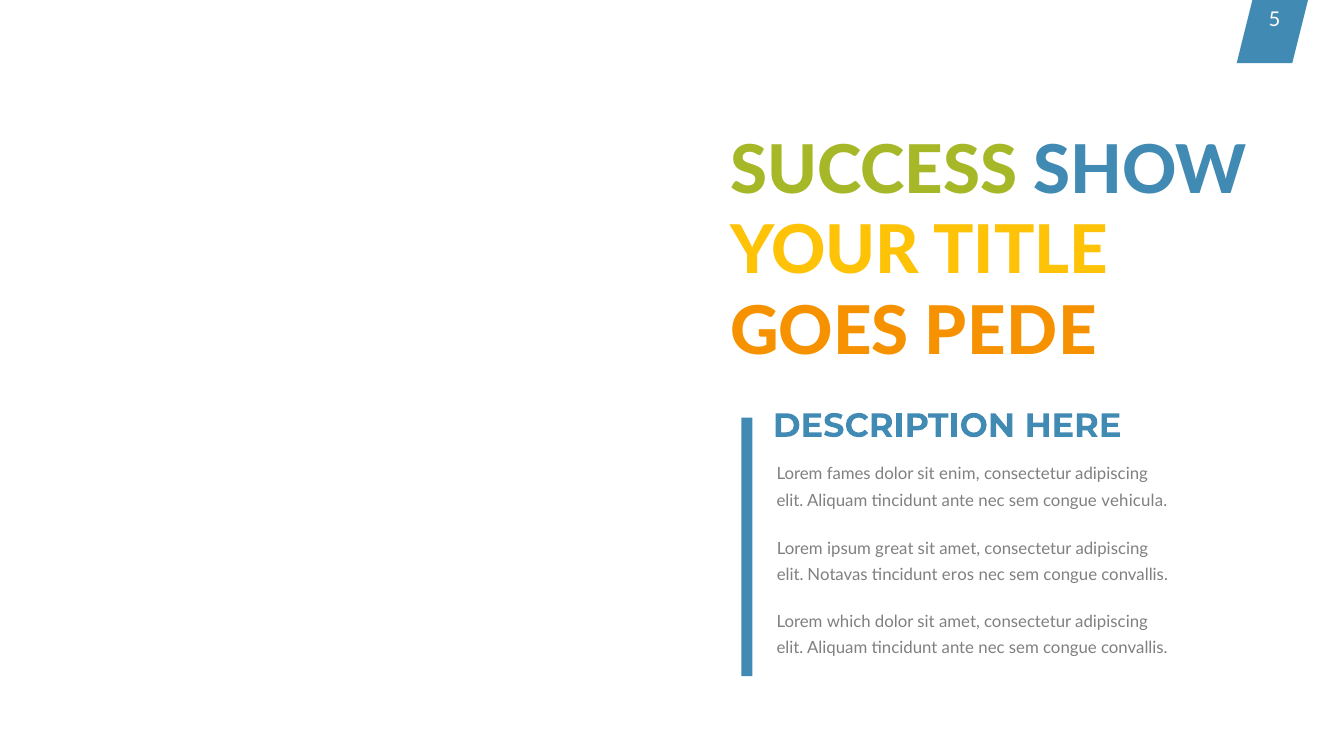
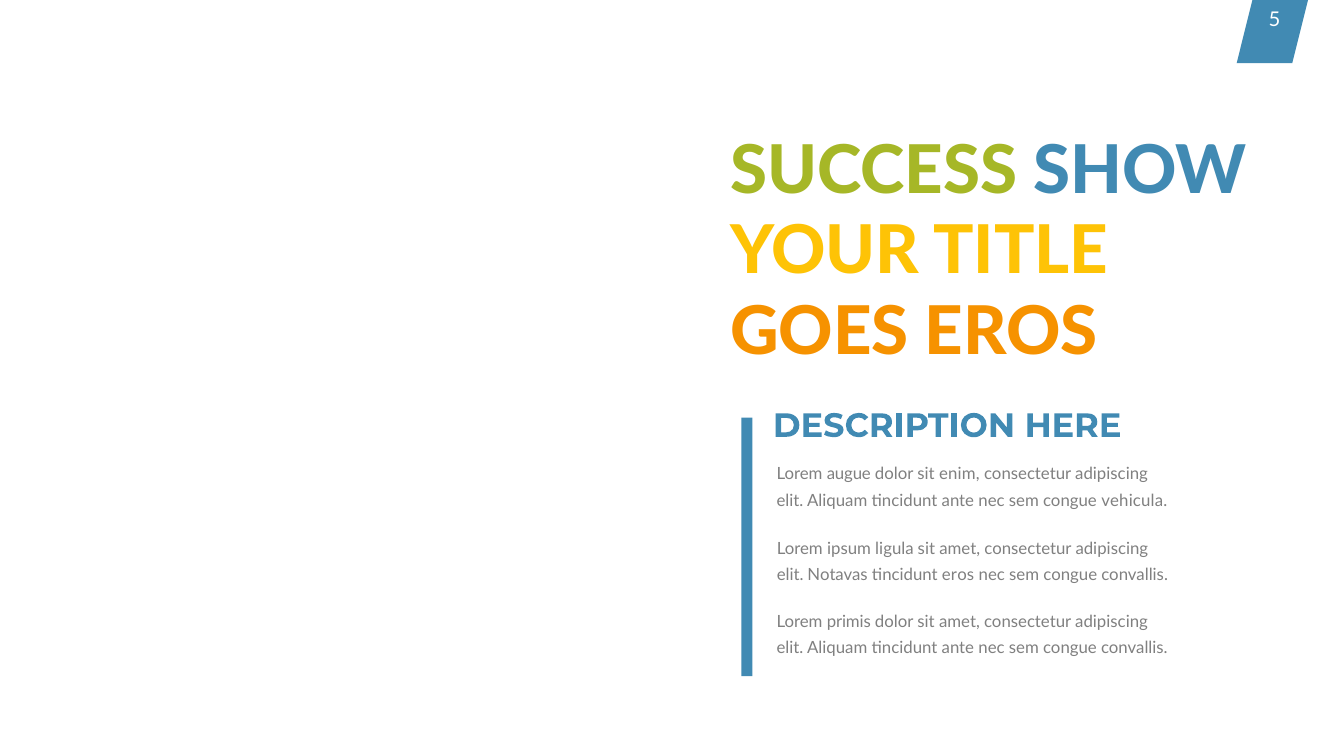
GOES PEDE: PEDE -> EROS
fames: fames -> augue
great: great -> ligula
which: which -> primis
